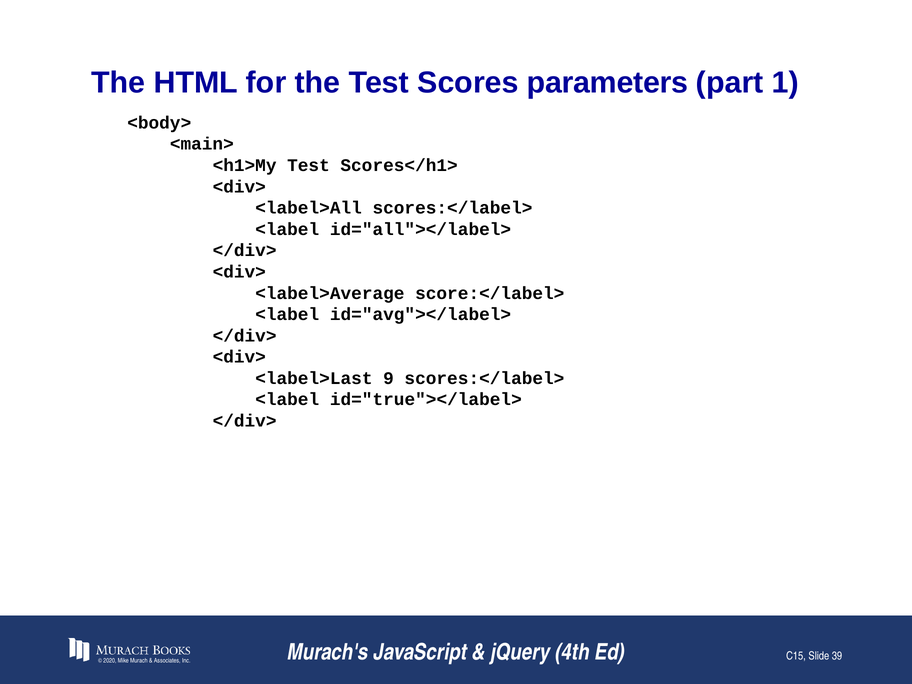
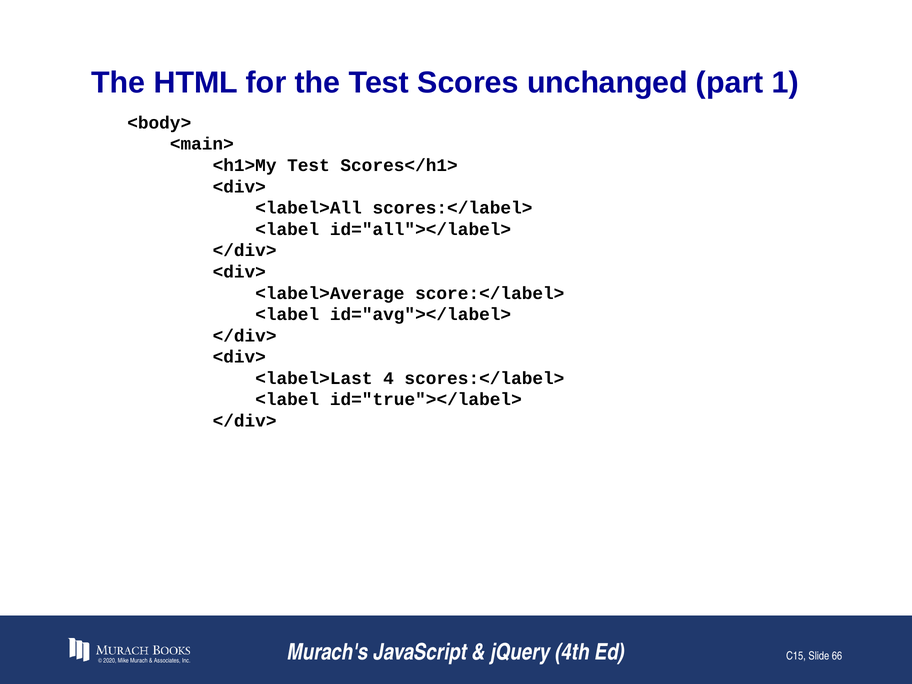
parameters: parameters -> unchanged
9: 9 -> 4
39: 39 -> 66
